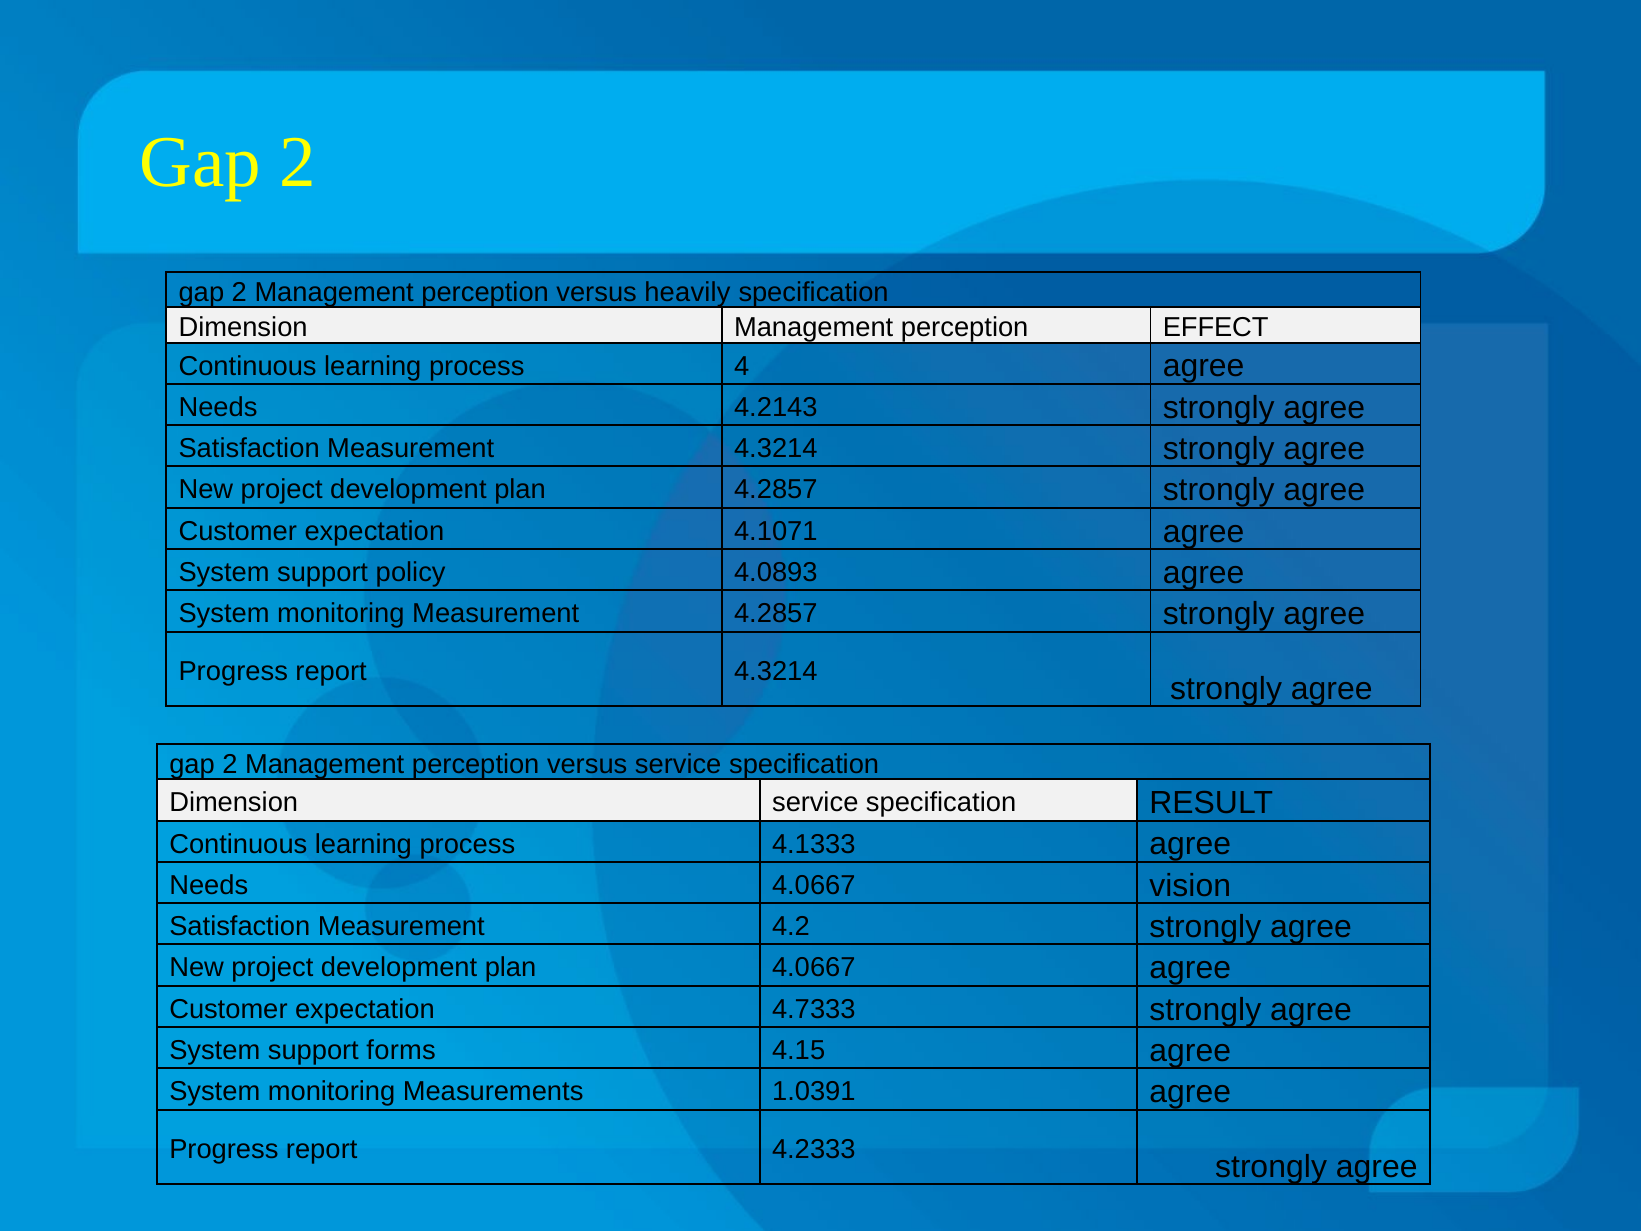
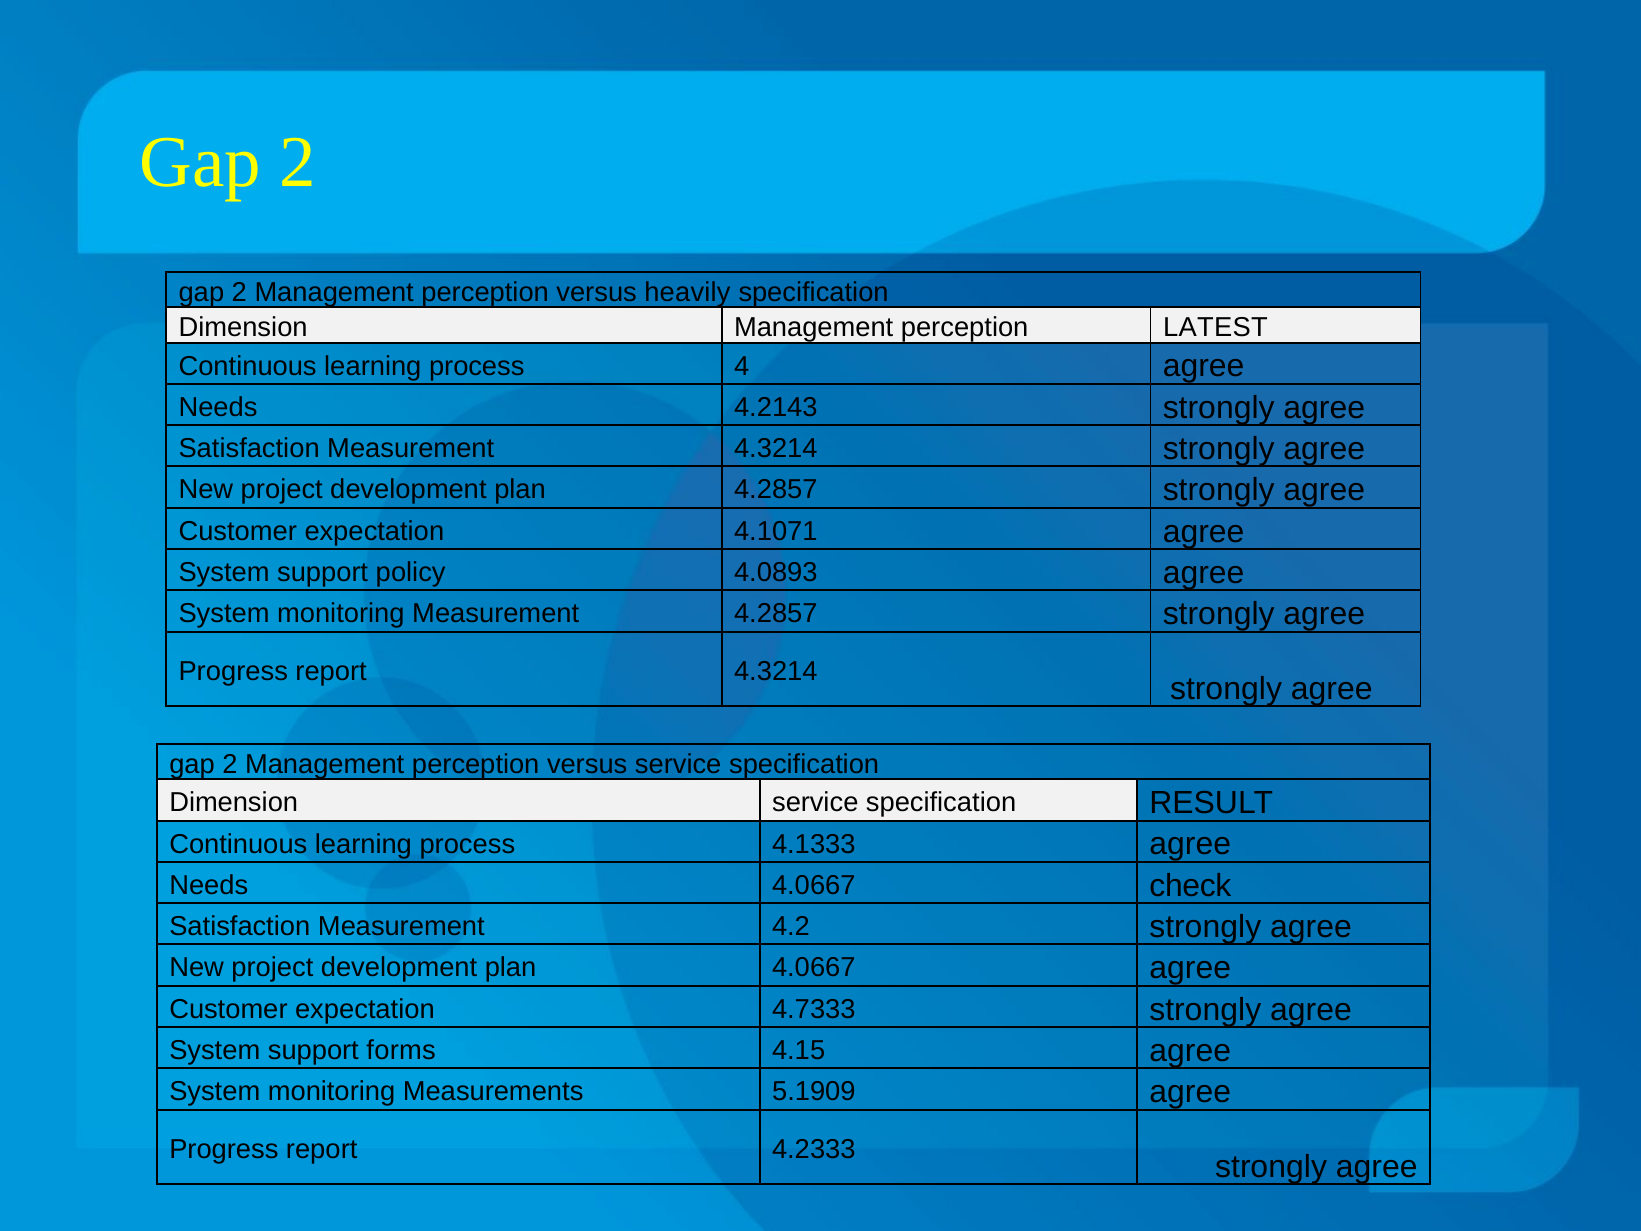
EFFECT: EFFECT -> LATEST
vision: vision -> check
1.0391: 1.0391 -> 5.1909
